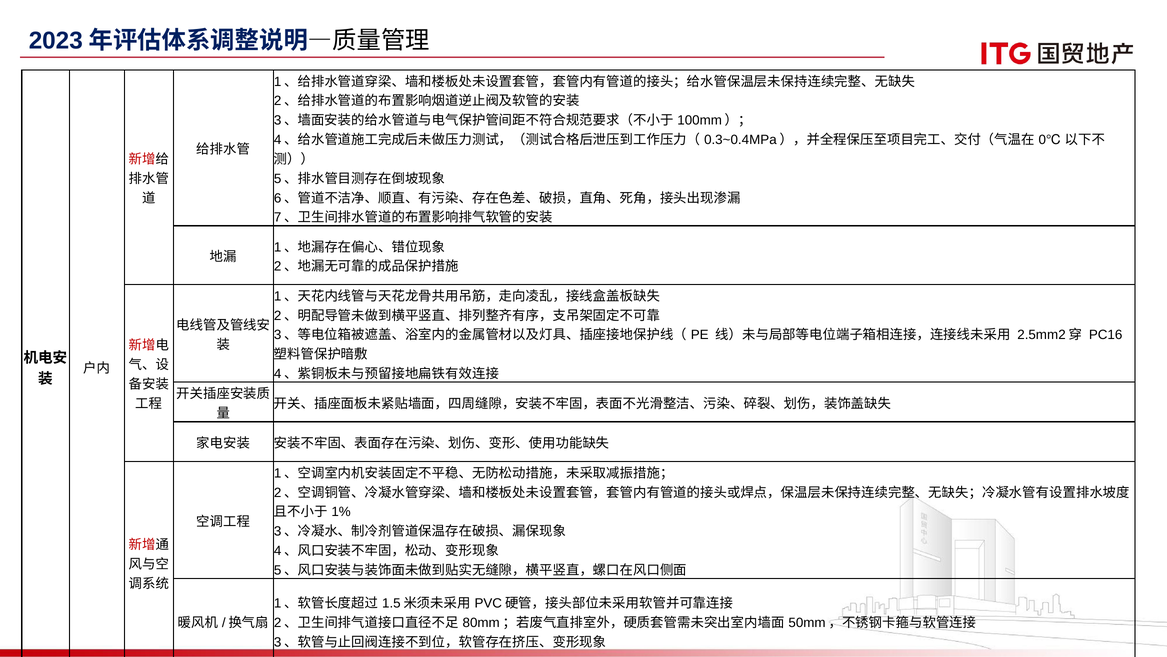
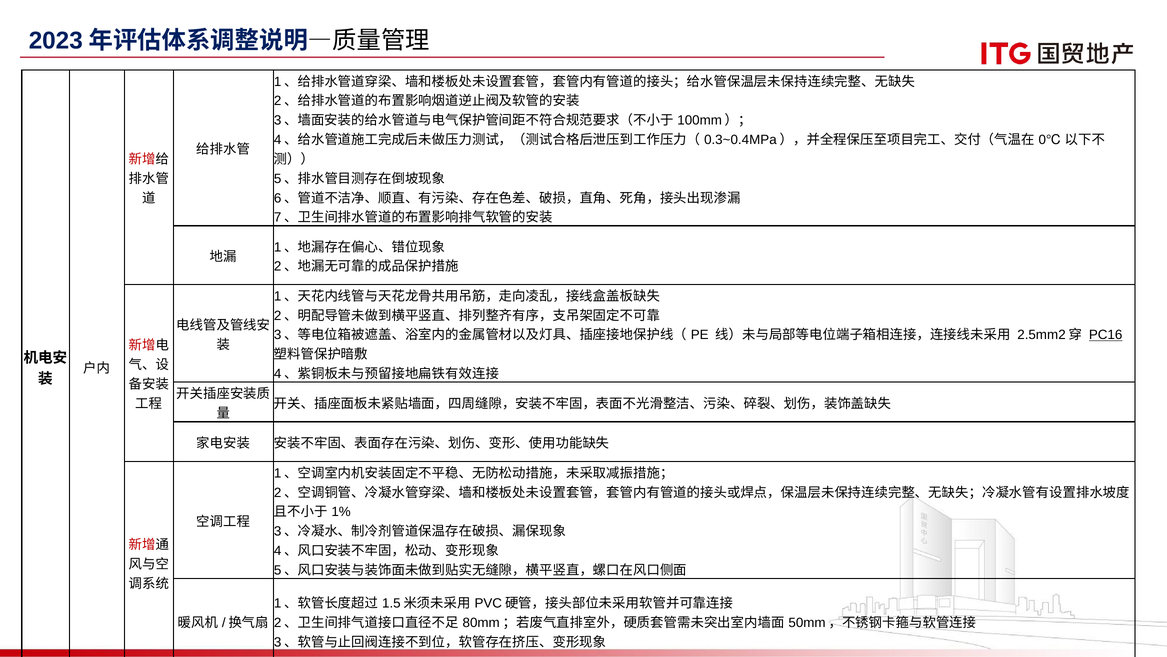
PC16 underline: none -> present
